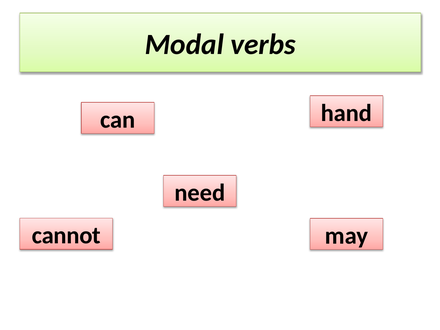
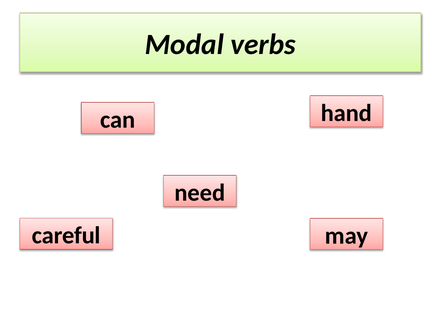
cannot: cannot -> careful
